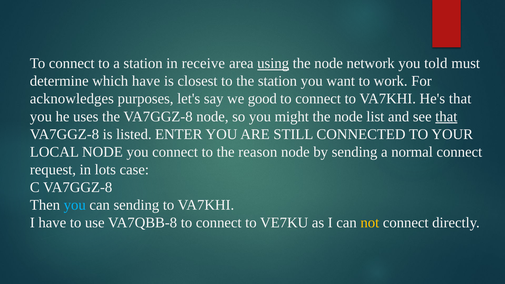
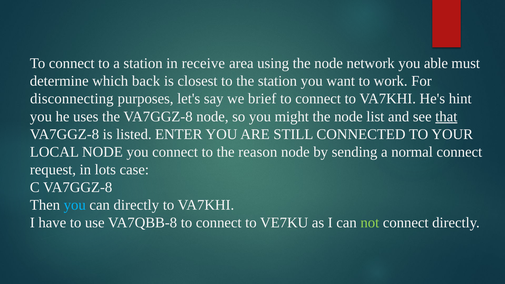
using underline: present -> none
told: told -> able
which have: have -> back
acknowledges: acknowledges -> disconnecting
good: good -> brief
He's that: that -> hint
can sending: sending -> directly
not colour: yellow -> light green
